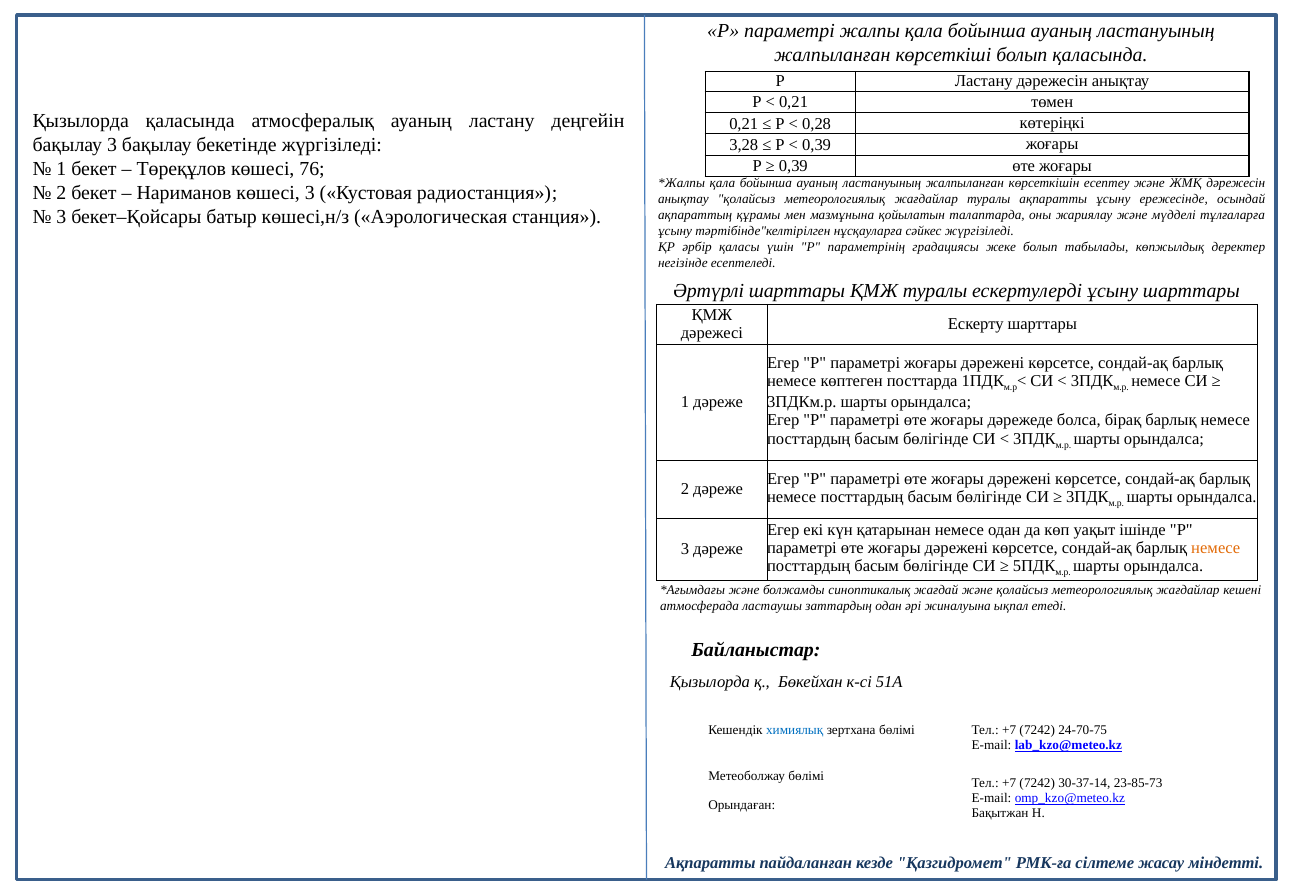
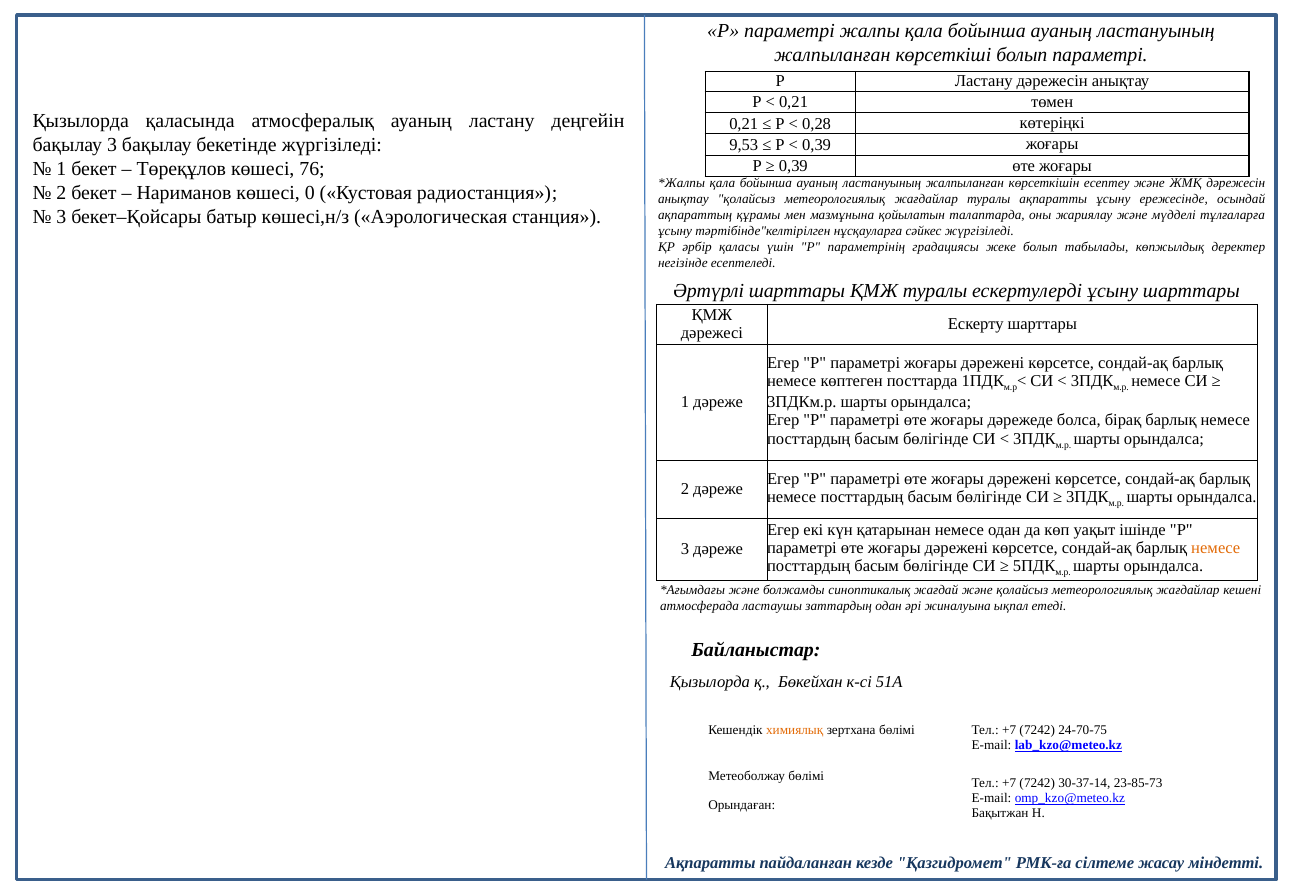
болып қаласында: қаласында -> параметрі
3,28: 3,28 -> 9,53
көшесі 3: 3 -> 0
химиялық colour: blue -> orange
